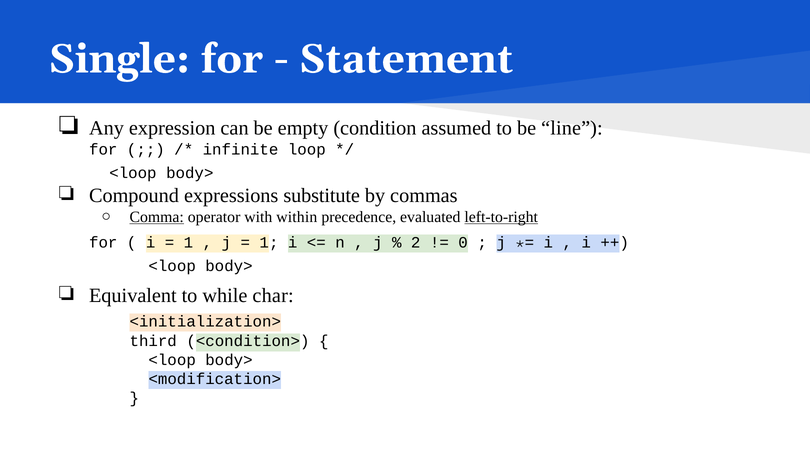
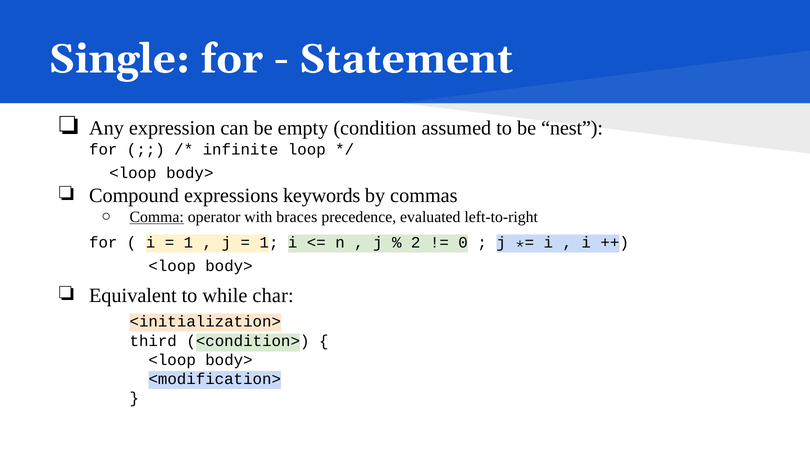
line: line -> nest
substitute: substitute -> keywords
within: within -> braces
left-to-right underline: present -> none
